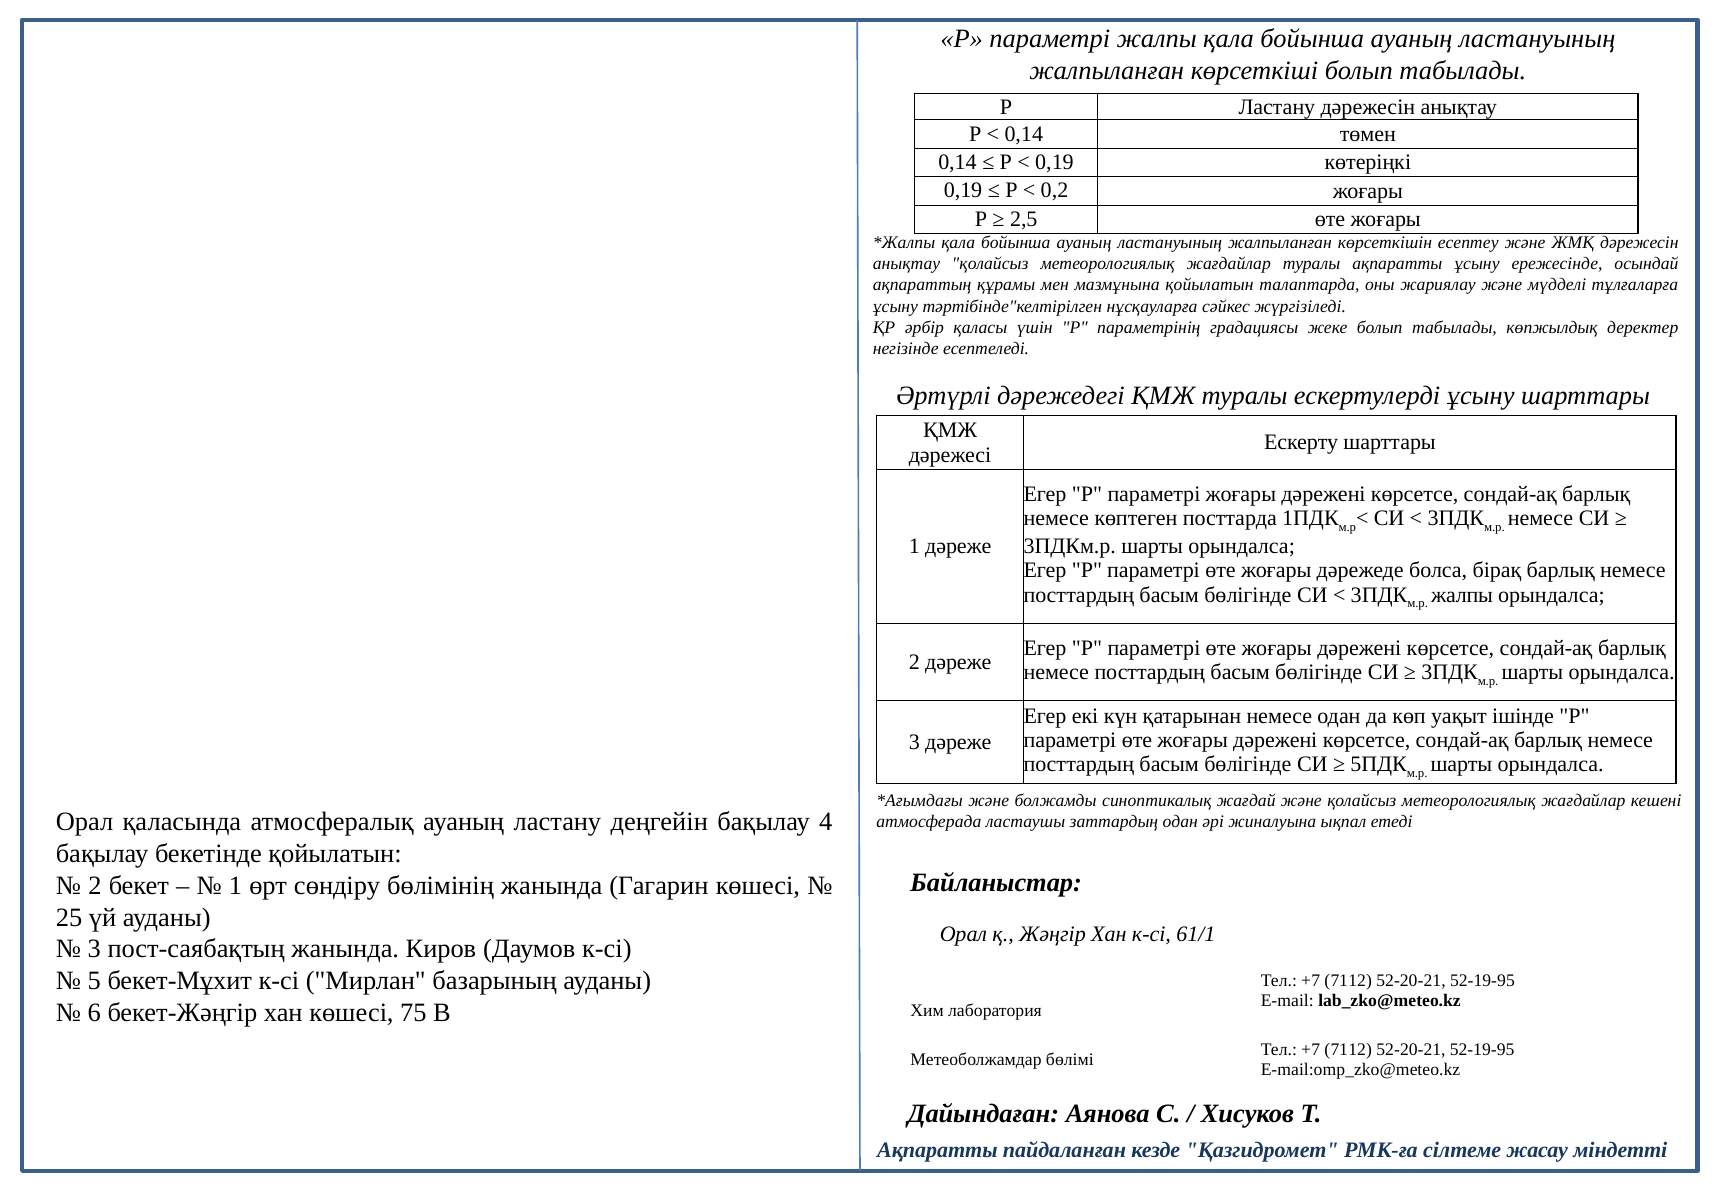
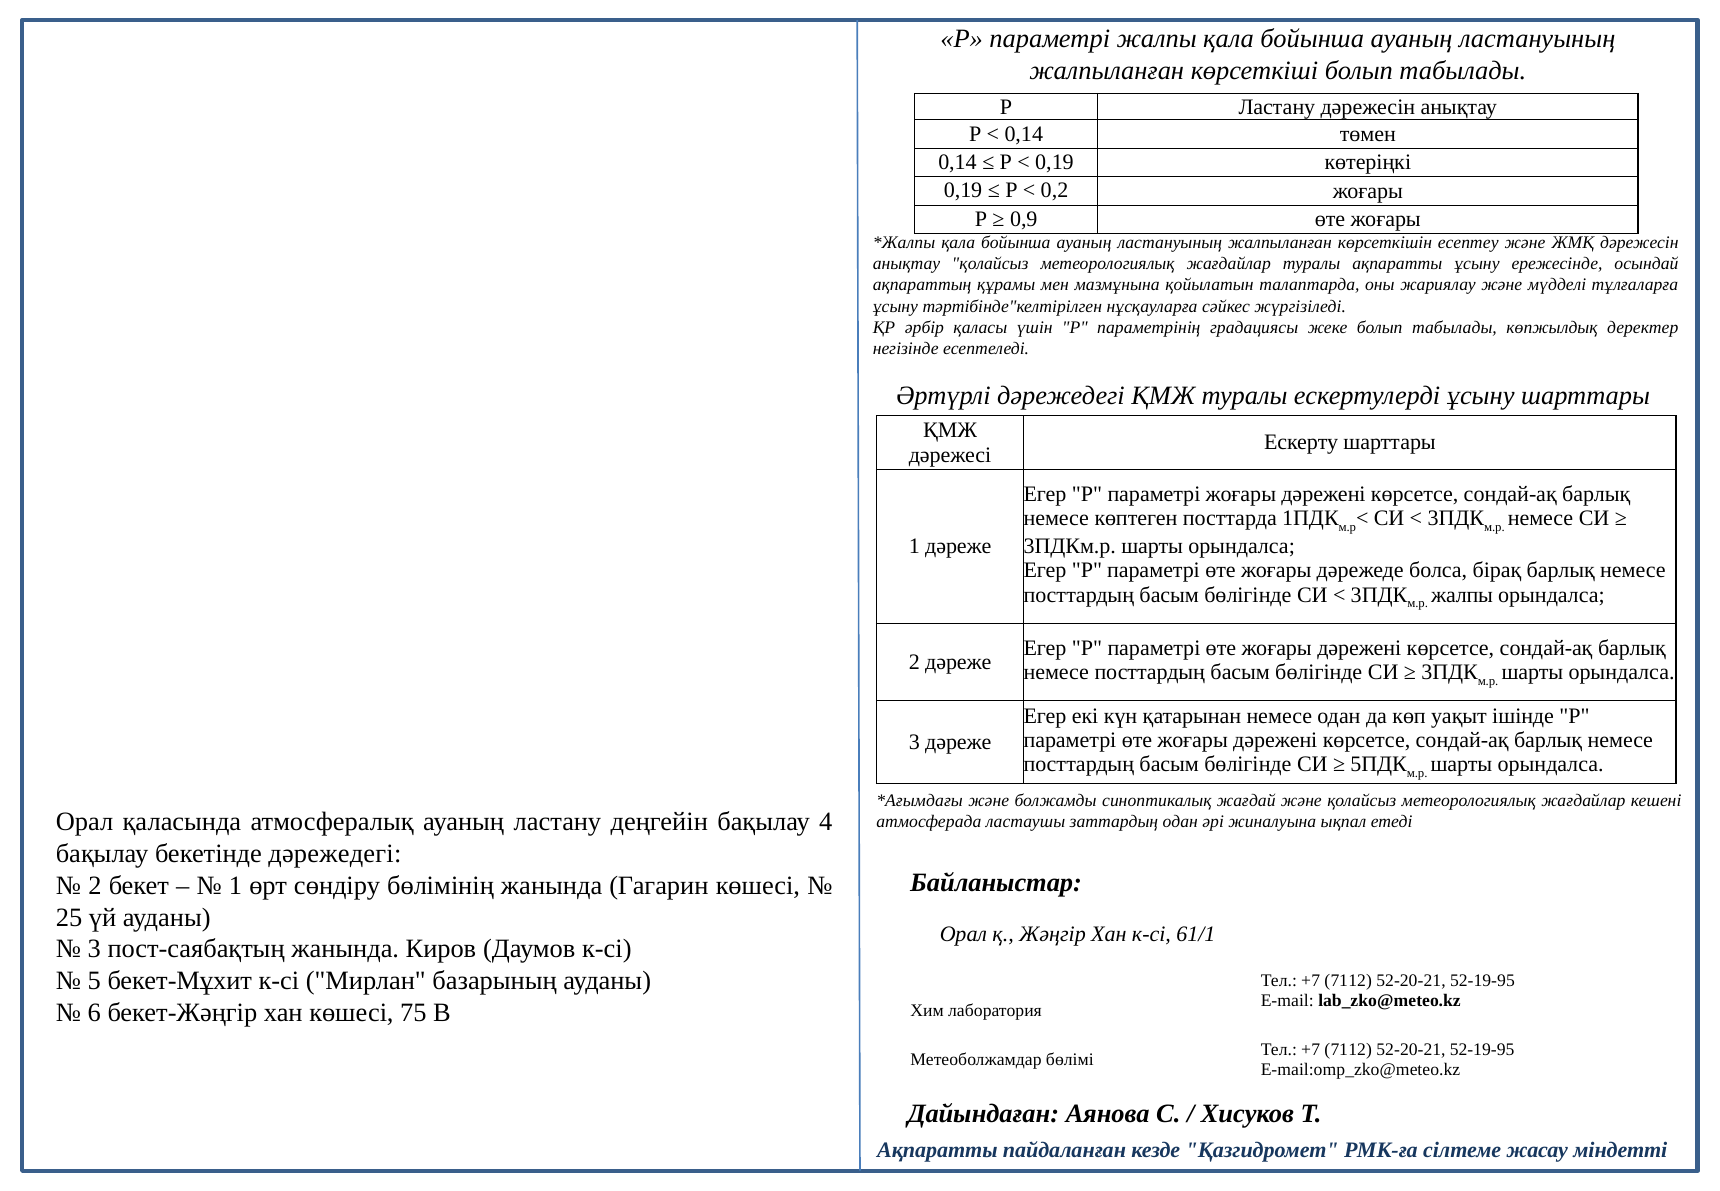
2,5: 2,5 -> 0,9
бекетінде қойылатын: қойылатын -> дәрежедегі
